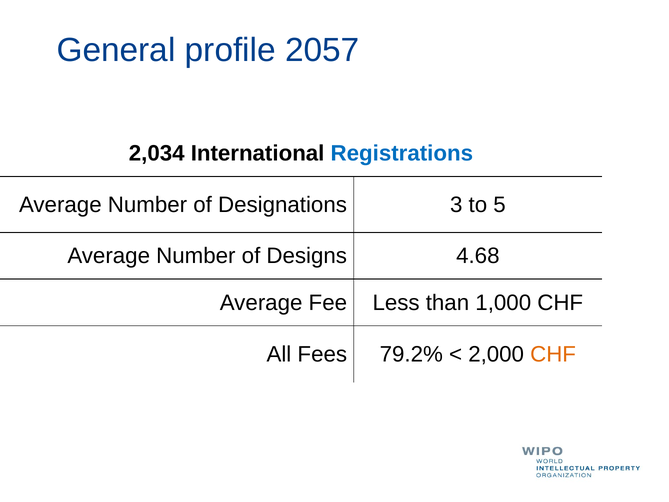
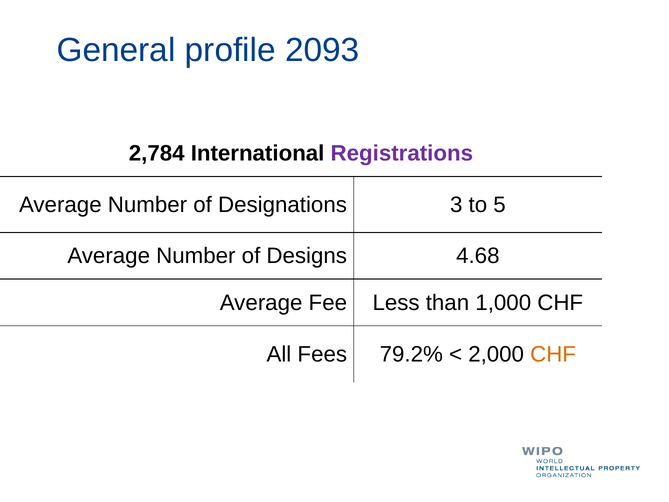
2057: 2057 -> 2093
2,034: 2,034 -> 2,784
Registrations colour: blue -> purple
